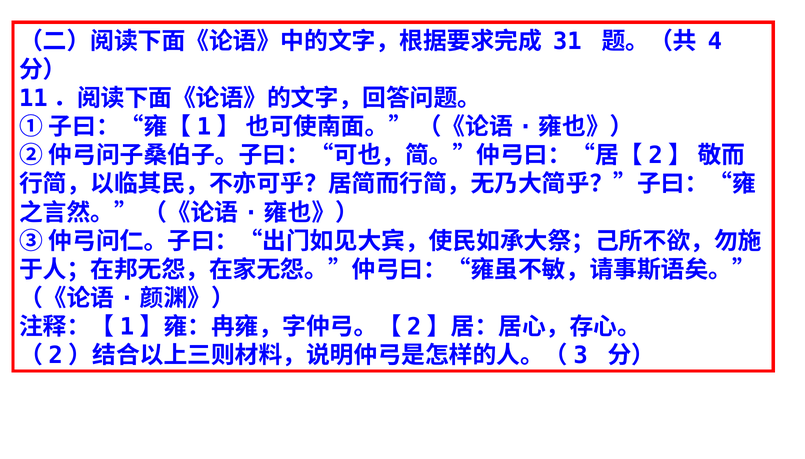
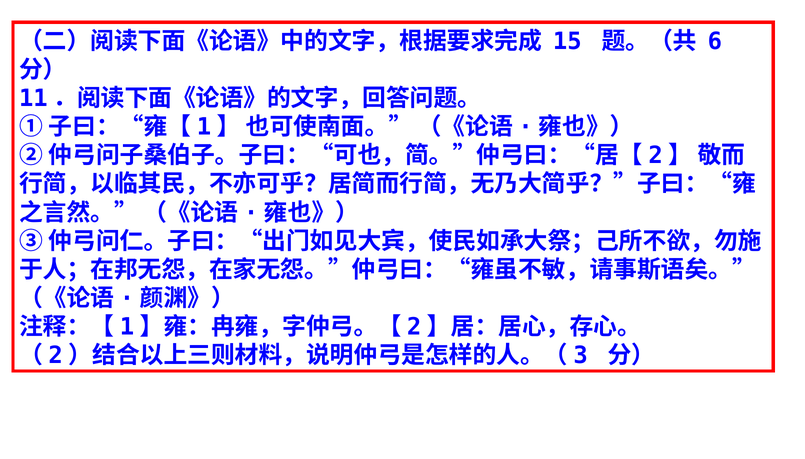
31: 31 -> 15
4: 4 -> 6
